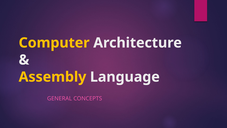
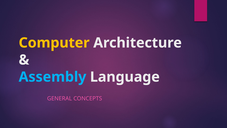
Assembly colour: yellow -> light blue
